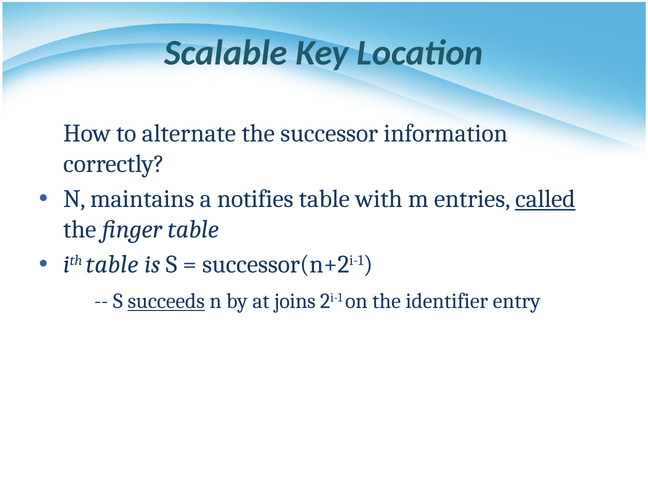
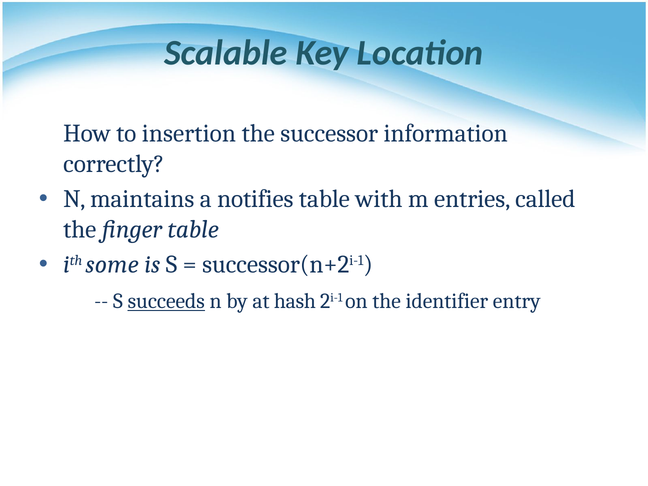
alternate: alternate -> insertion
called underline: present -> none
ith table: table -> some
joins: joins -> hash
